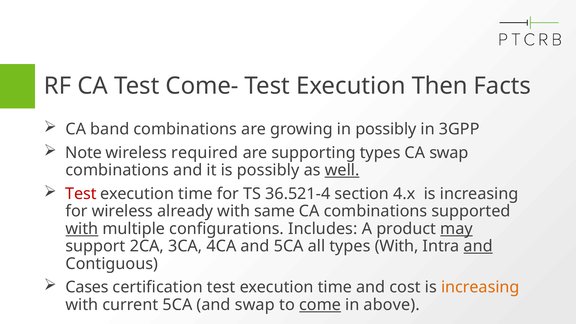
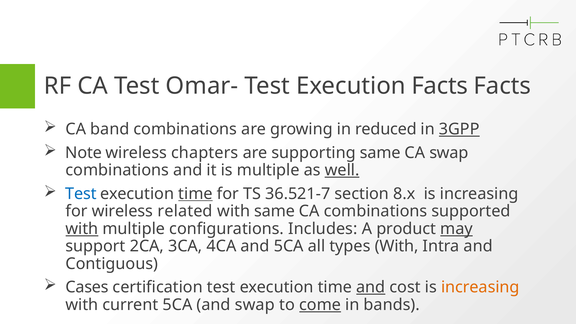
Come-: Come- -> Omar-
Execution Then: Then -> Facts
in possibly: possibly -> reduced
3GPP underline: none -> present
required: required -> chapters
supporting types: types -> same
is possibly: possibly -> multiple
Test at (81, 194) colour: red -> blue
time at (195, 194) underline: none -> present
36.521-4: 36.521-4 -> 36.521-7
4.x: 4.x -> 8.x
already: already -> related
and at (478, 246) underline: present -> none
and at (371, 287) underline: none -> present
above: above -> bands
